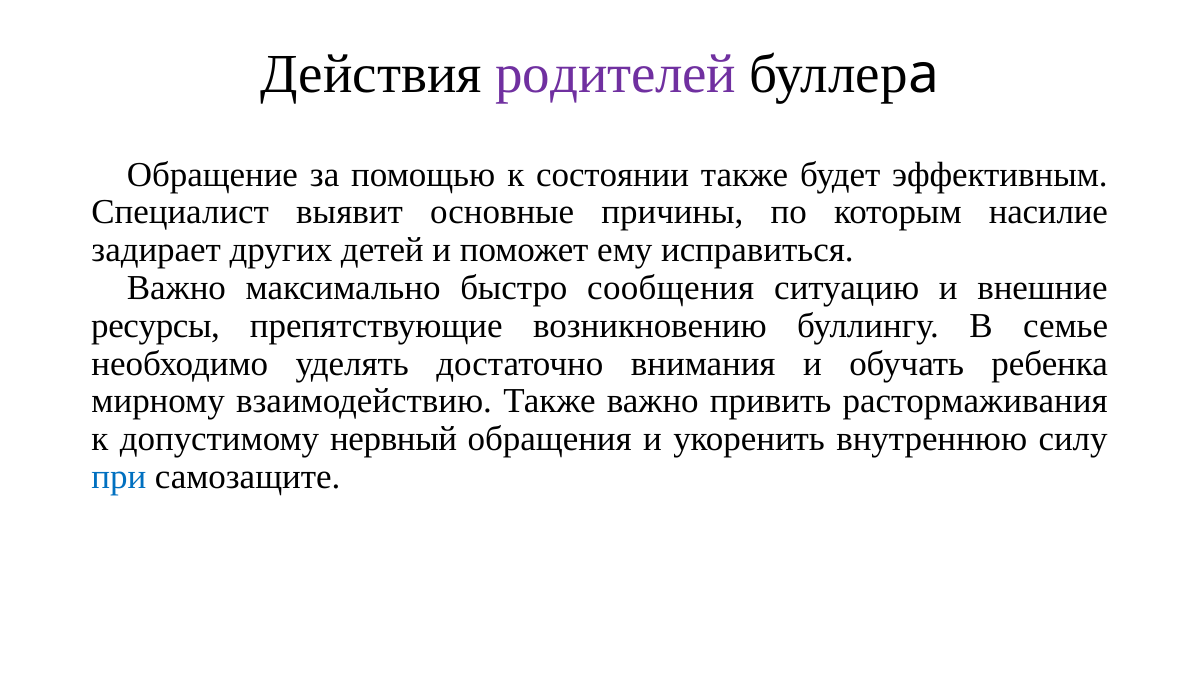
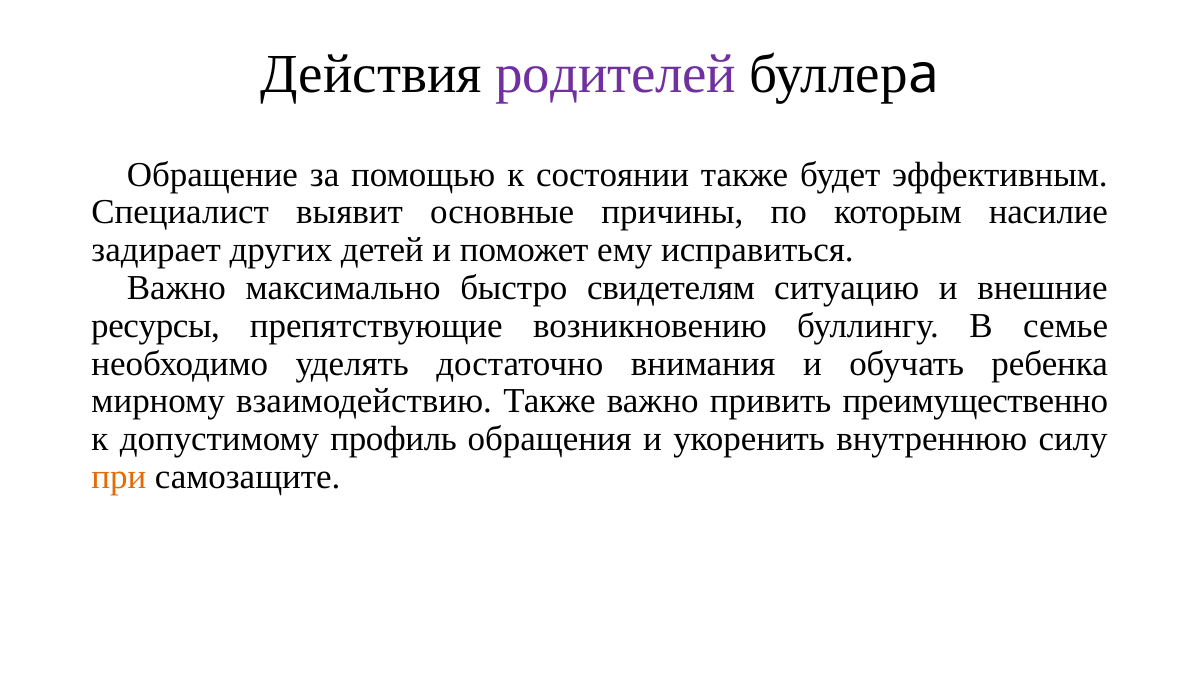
сообщения: сообщения -> свидетелям
растормаживания: растормаживания -> преимущественно
нервный: нервный -> профиль
при colour: blue -> orange
